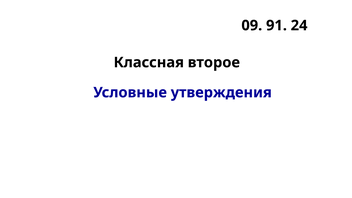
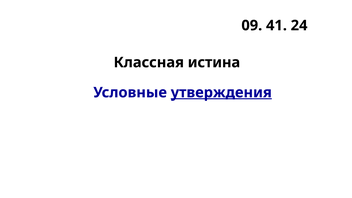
91: 91 -> 41
второе: второе -> истина
утверждения underline: none -> present
